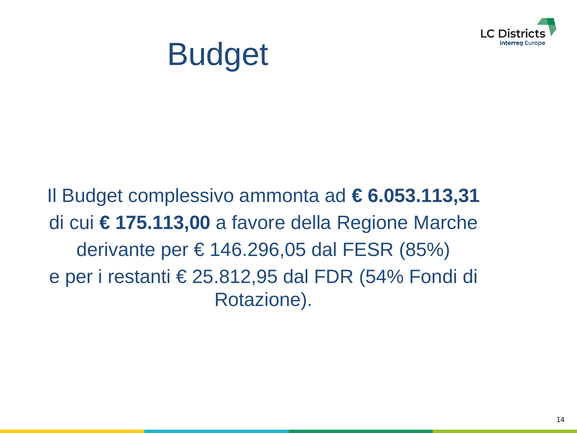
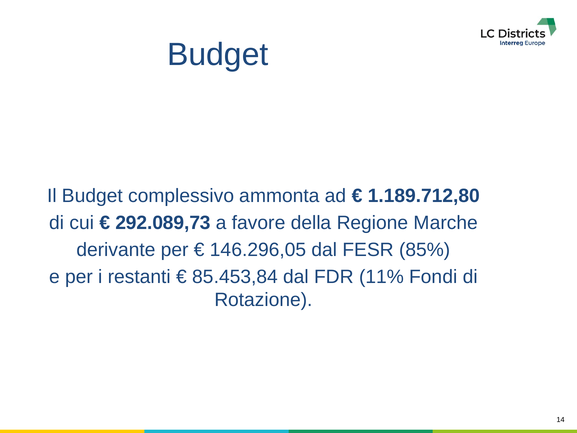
6.053.113,31: 6.053.113,31 -> 1.189.712,80
175.113,00: 175.113,00 -> 292.089,73
25.812,95: 25.812,95 -> 85.453,84
54%: 54% -> 11%
